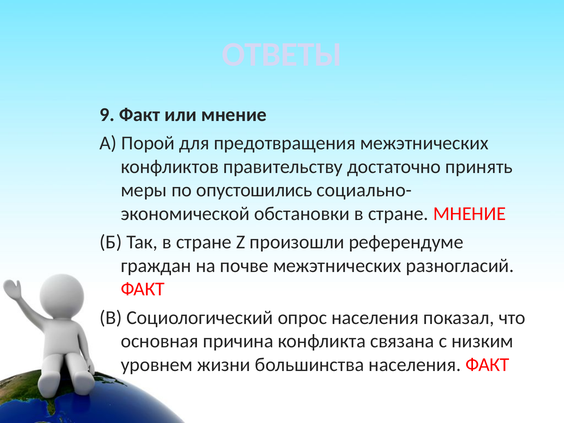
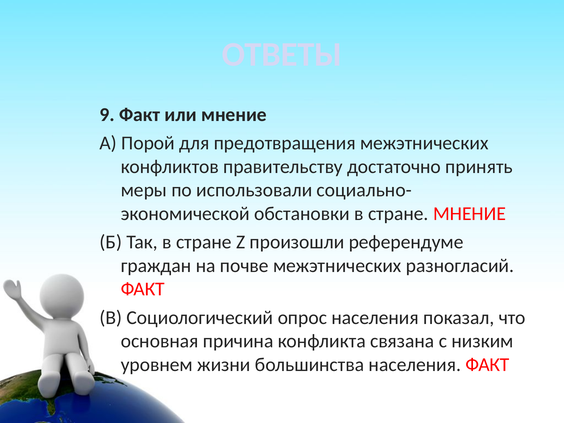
опустошились: опустошились -> использовали
